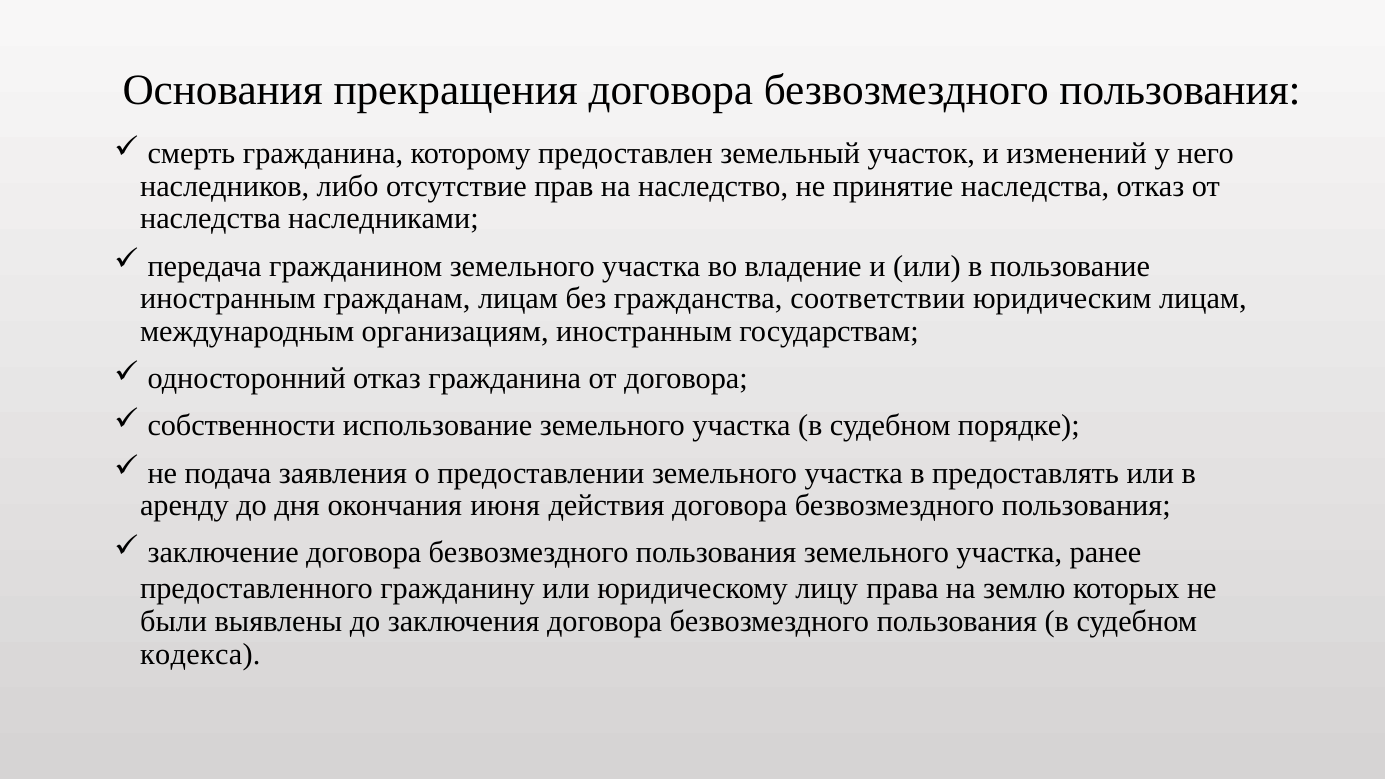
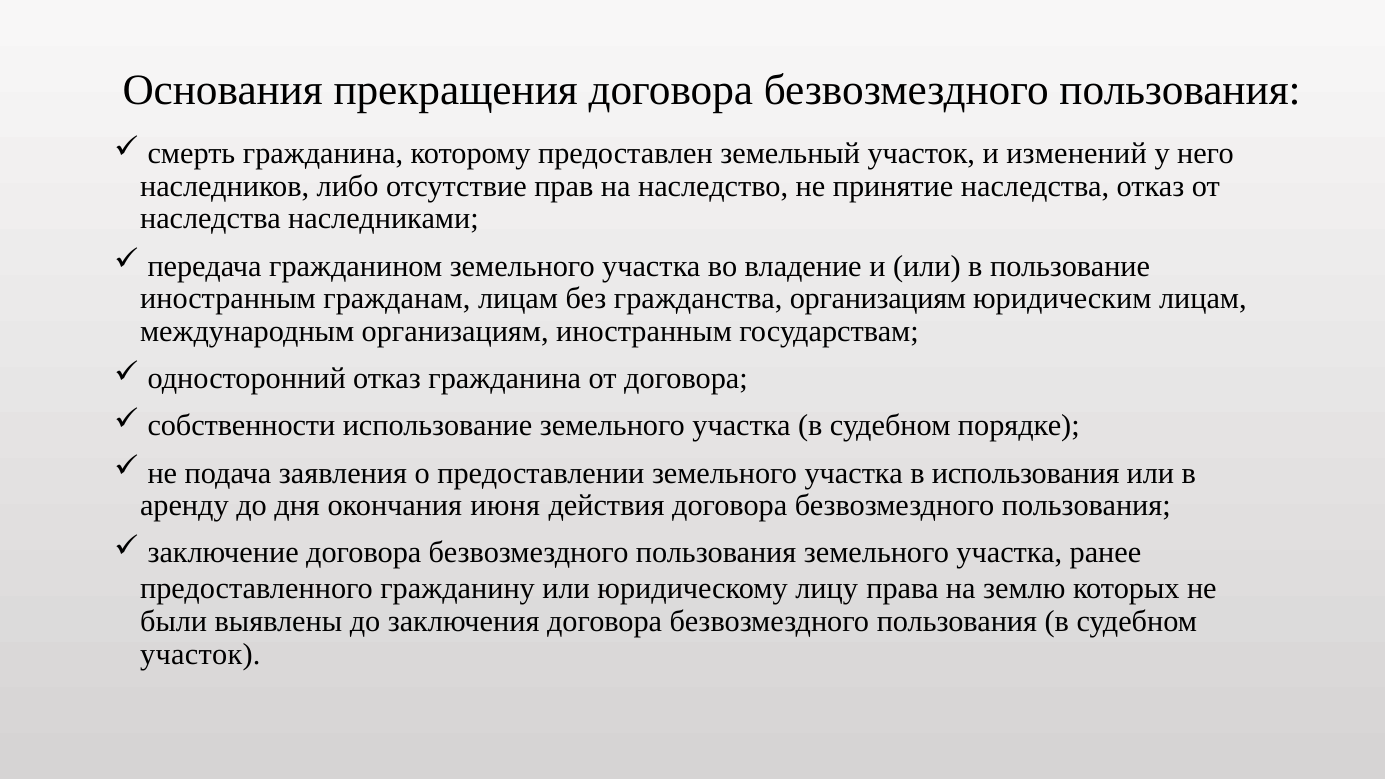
гражданства соответствии: соответствии -> организациям
предоставлять: предоставлять -> использования
кодекса at (200, 654): кодекса -> участок
